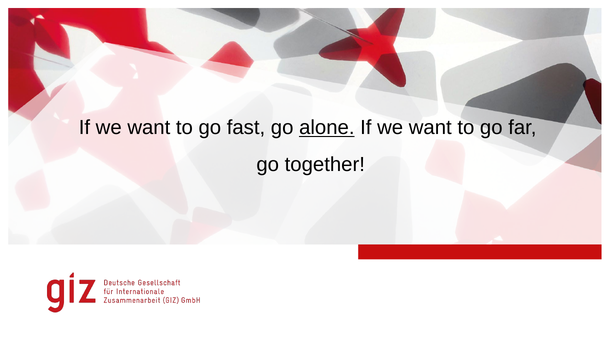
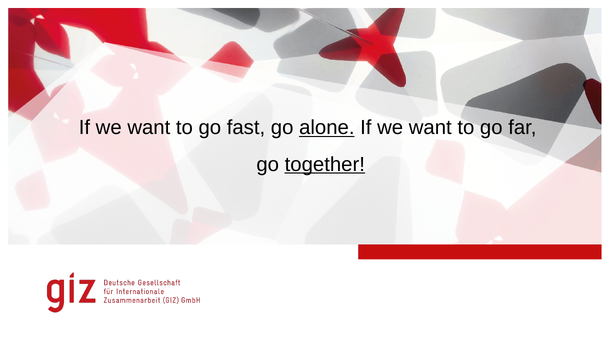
together underline: none -> present
